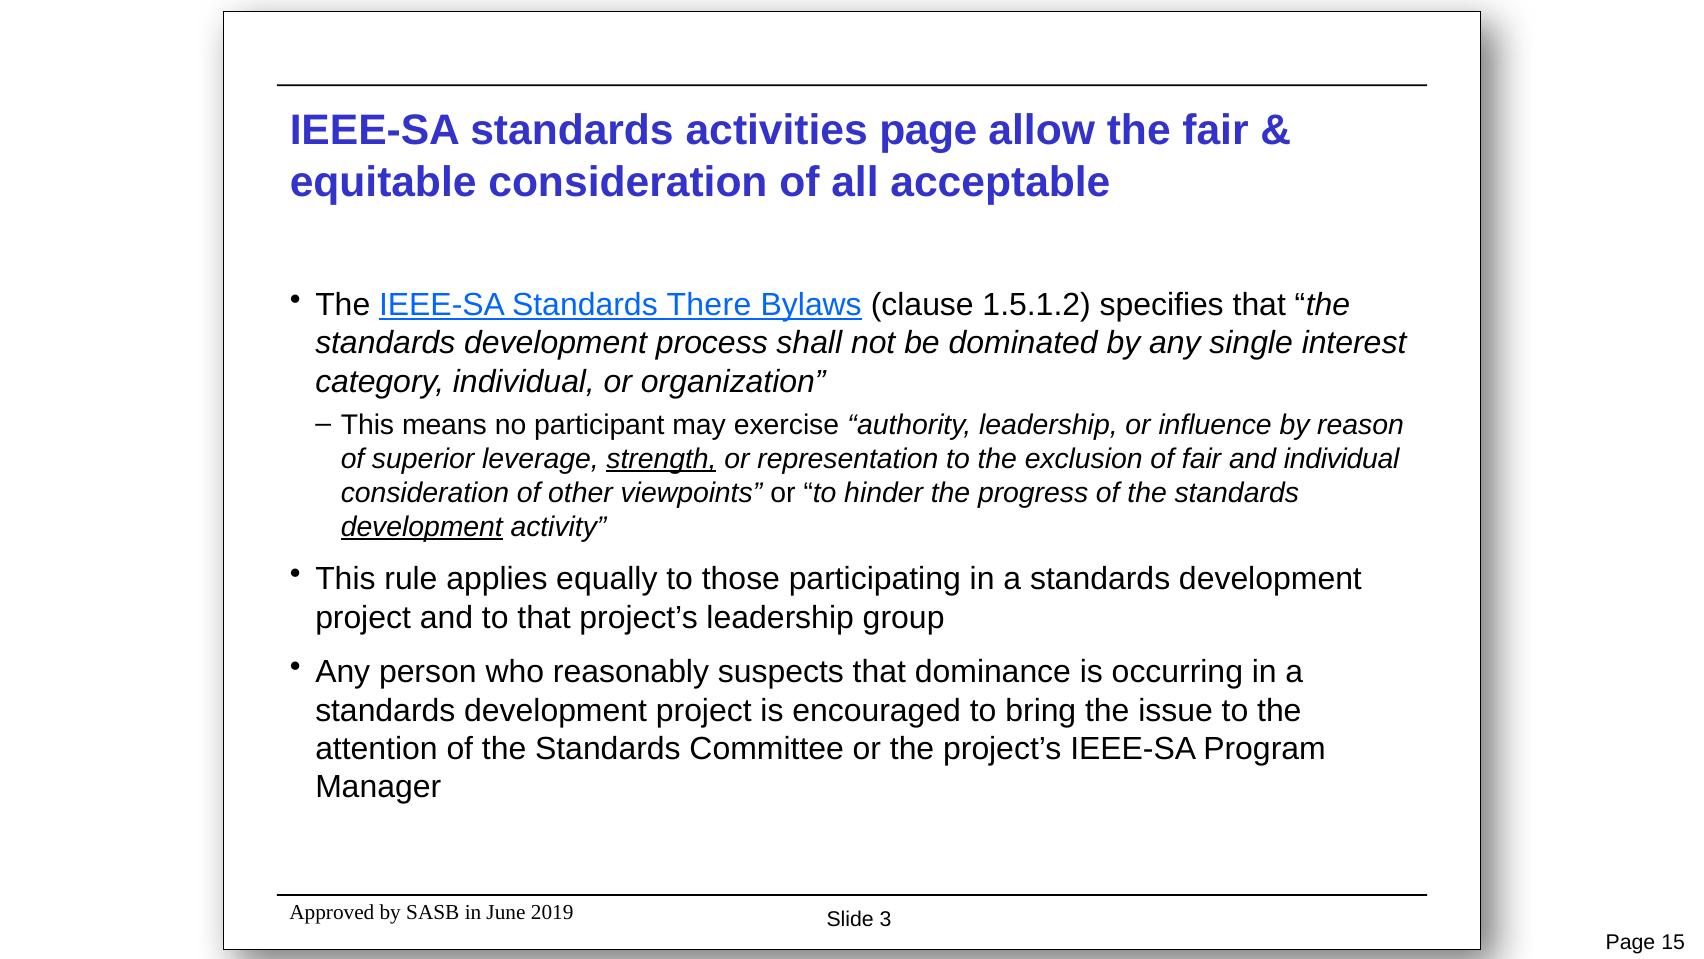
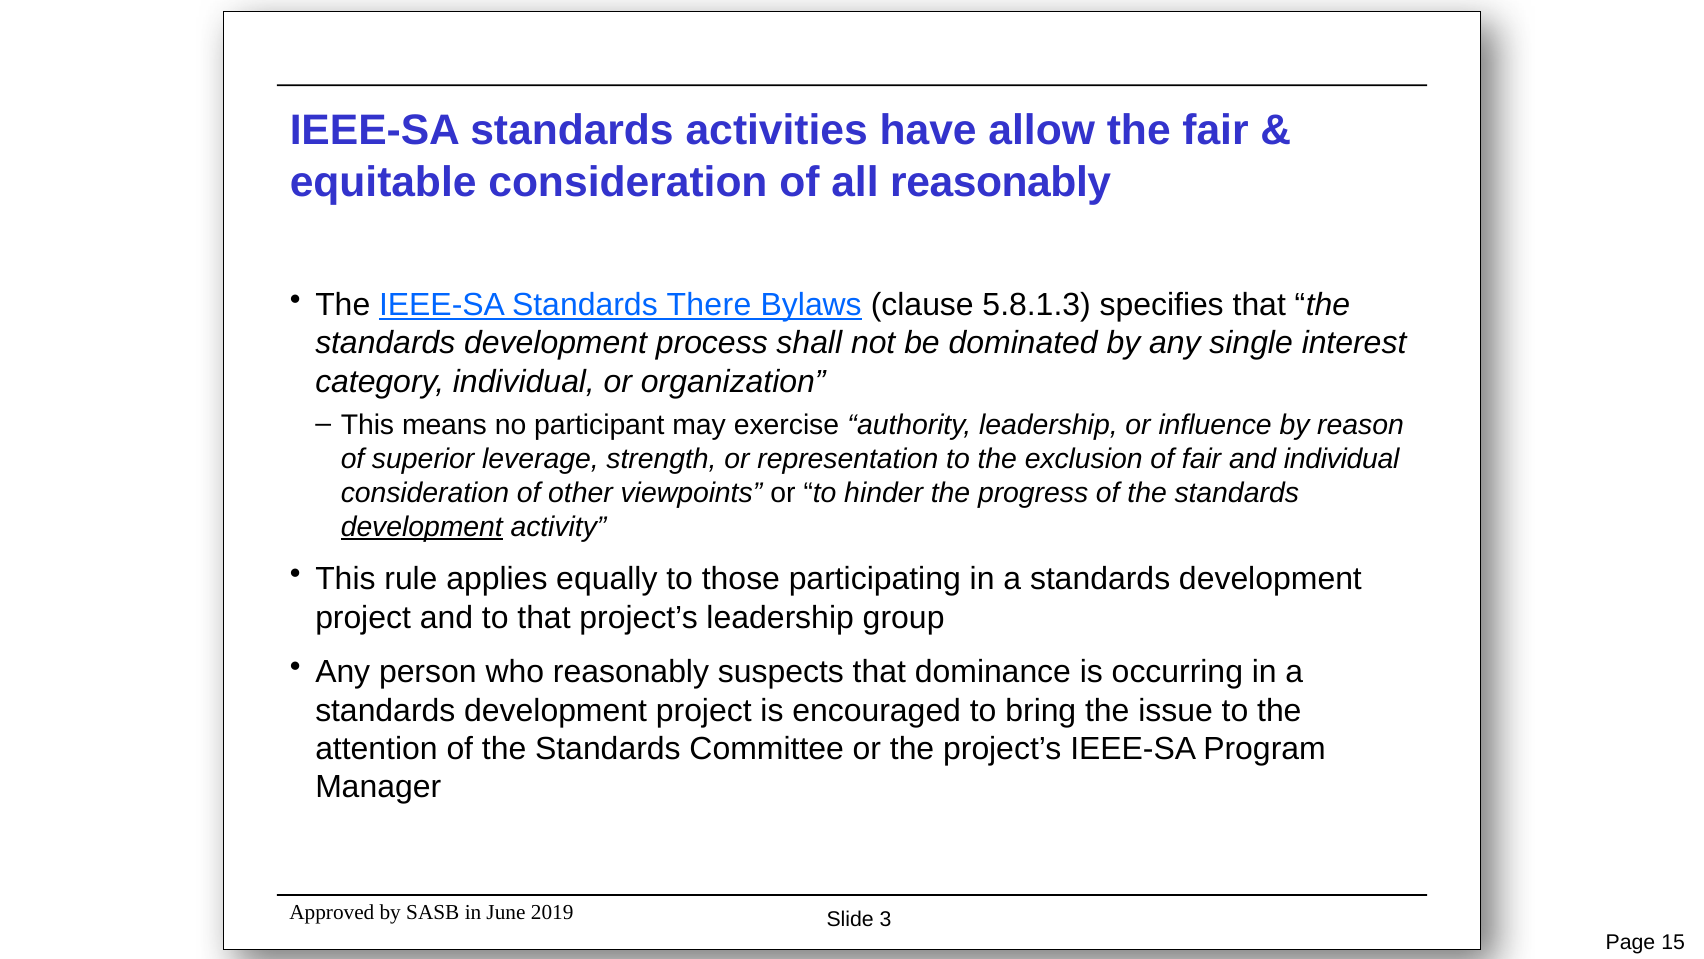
activities page: page -> have
all acceptable: acceptable -> reasonably
1.5.1.2: 1.5.1.2 -> 5.8.1.3
strength underline: present -> none
